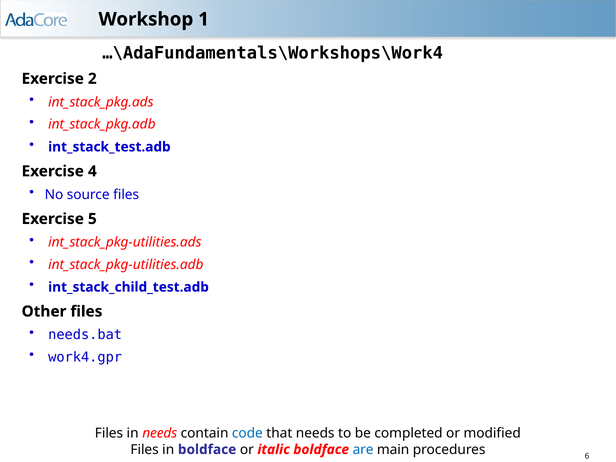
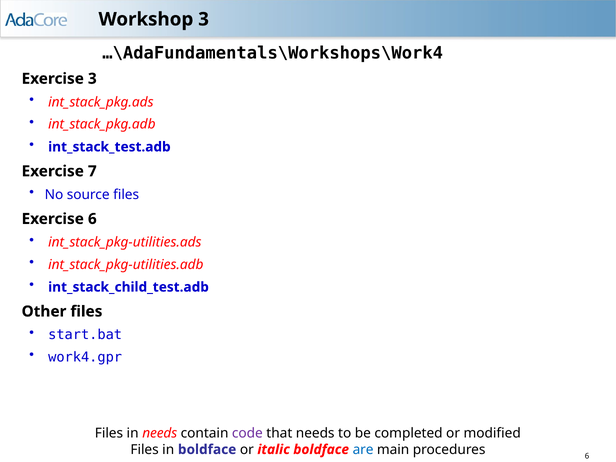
Workshop 1: 1 -> 3
Exercise 2: 2 -> 3
4: 4 -> 7
Exercise 5: 5 -> 6
needs.bat: needs.bat -> start.bat
code colour: blue -> purple
